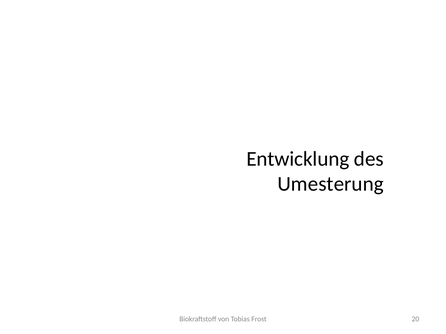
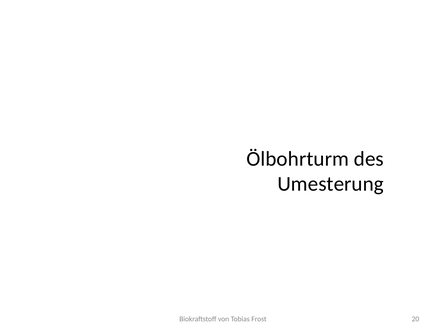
Entwicklung: Entwicklung -> Ölbohrturm
